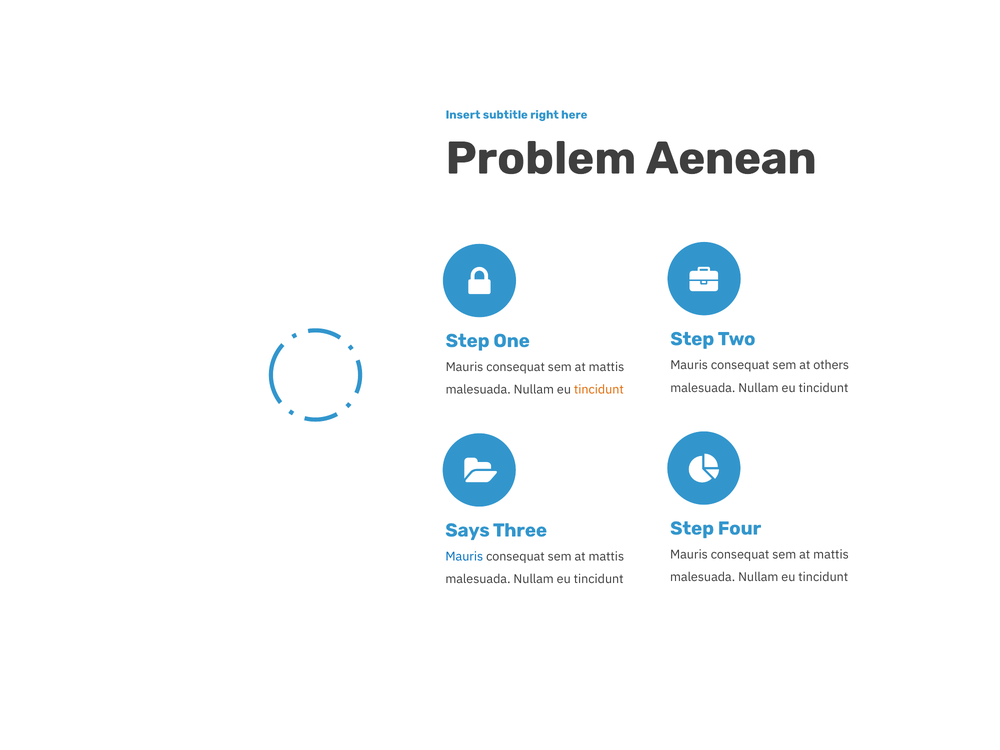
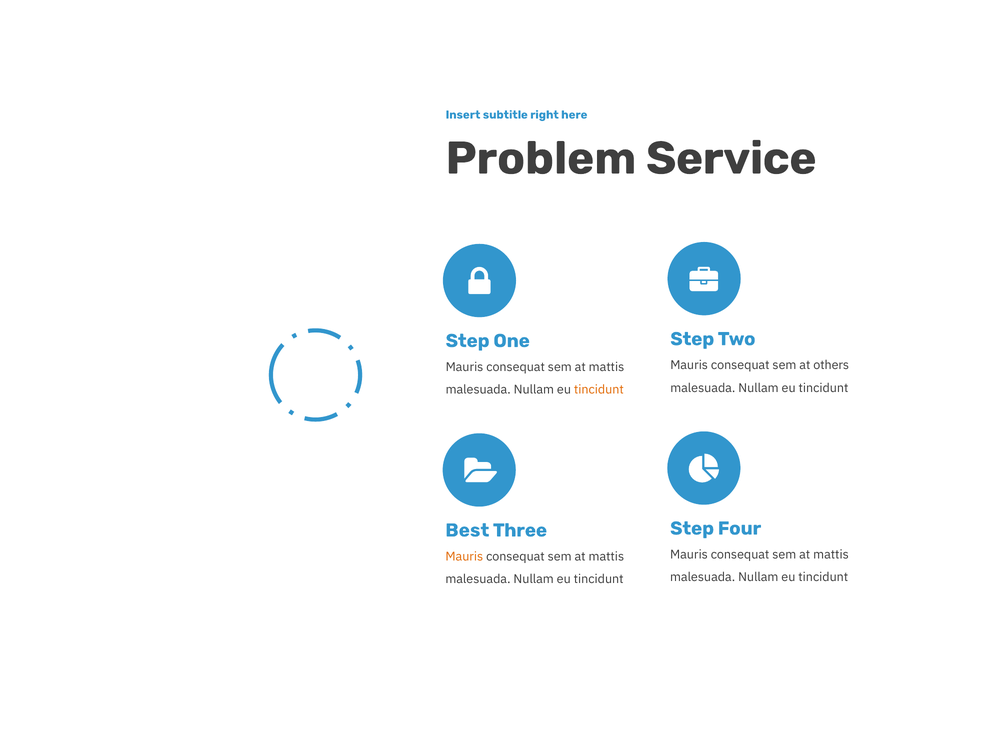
Aenean: Aenean -> Service
Says: Says -> Best
Mauris at (464, 557) colour: blue -> orange
